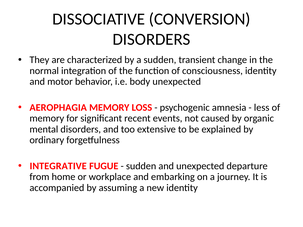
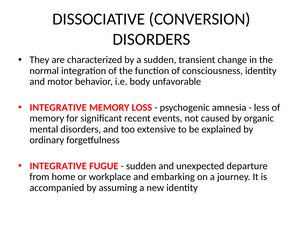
body unexpected: unexpected -> unfavorable
AEROPHAGIA at (58, 108): AEROPHAGIA -> INTEGRATIVE
